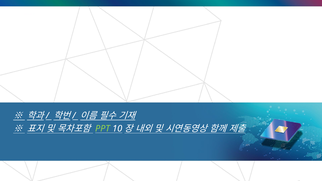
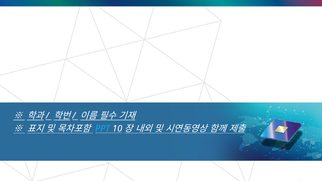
PPT colour: light green -> light blue
